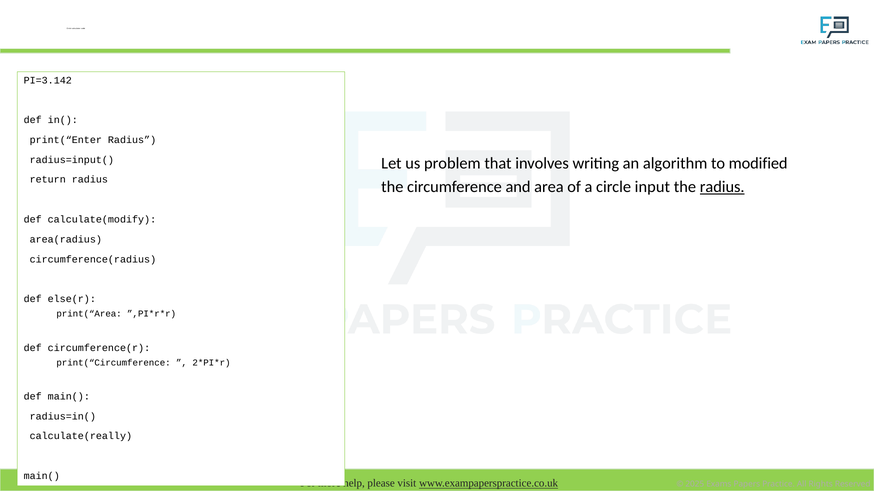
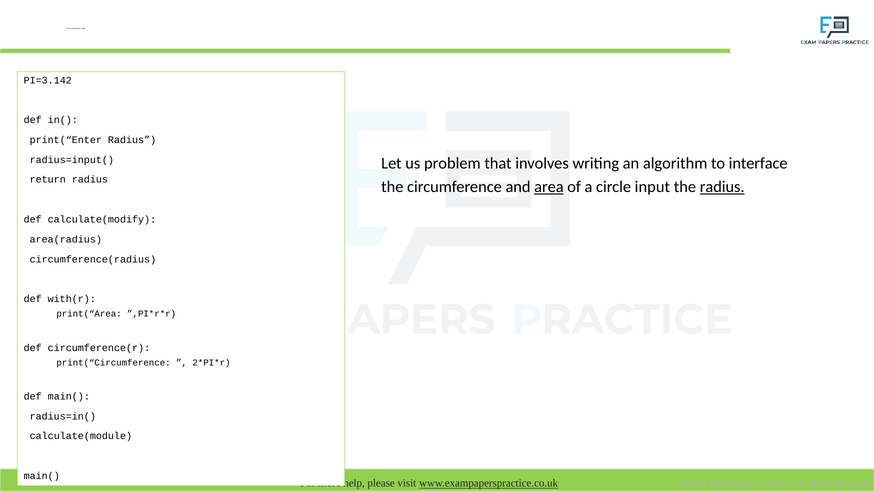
modified: modified -> interface
area underline: none -> present
else(r: else(r -> with(r
calculate(really: calculate(really -> calculate(module
